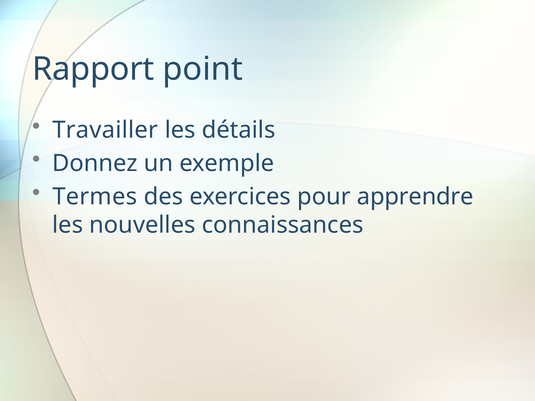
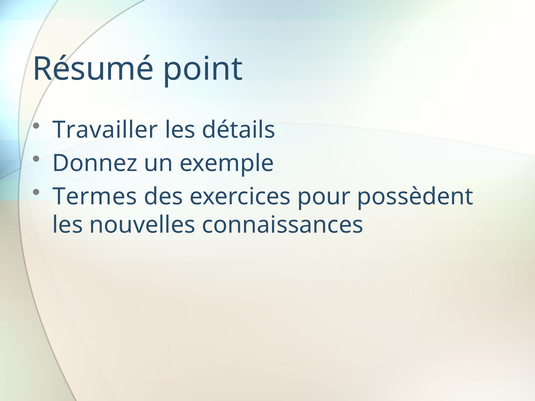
Rapport: Rapport -> Résumé
apprendre: apprendre -> possèdent
